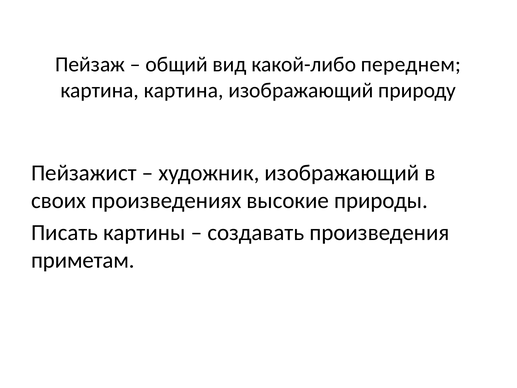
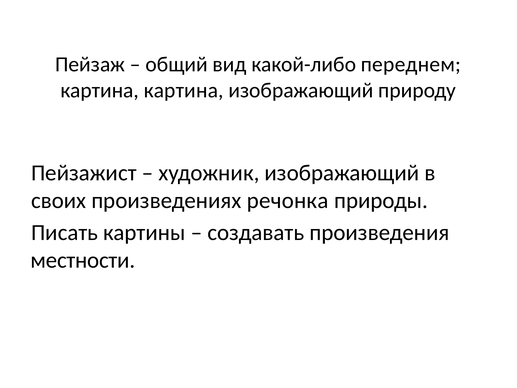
высокие: высокие -> речонка
приметам: приметам -> местности
